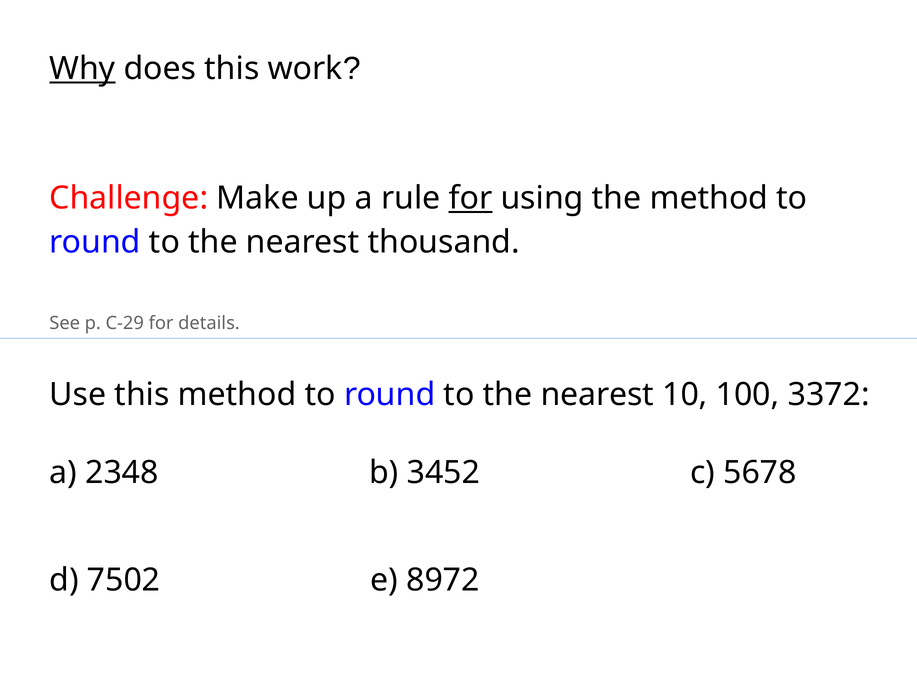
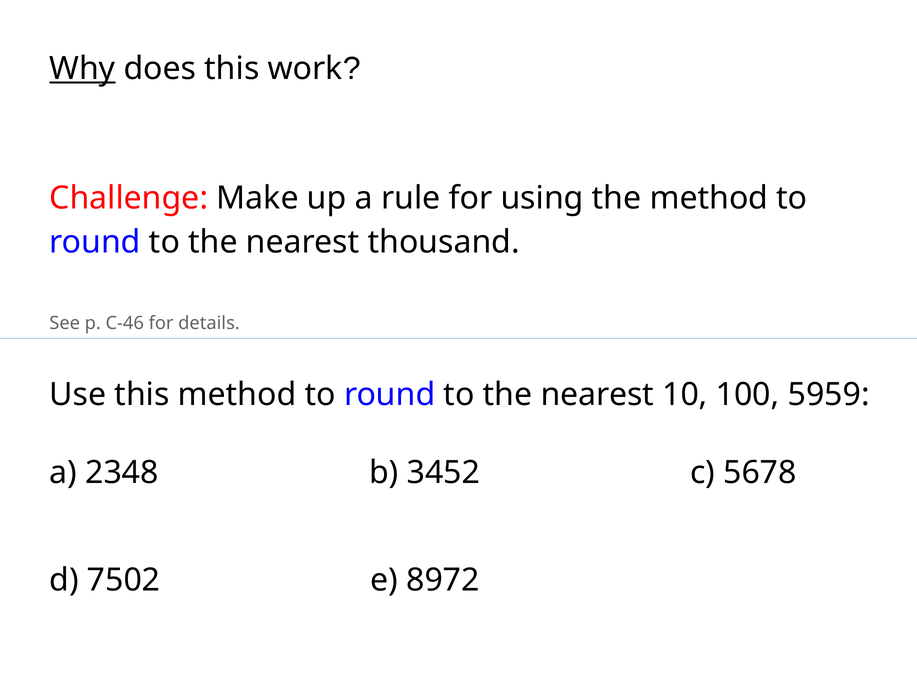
for at (471, 198) underline: present -> none
C-29: C-29 -> C-46
3372: 3372 -> 5959
